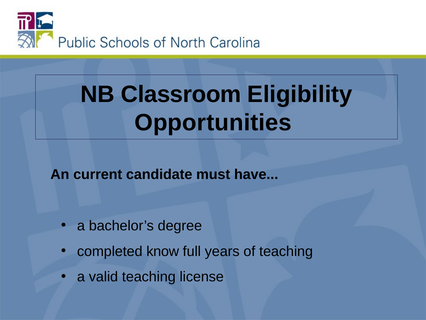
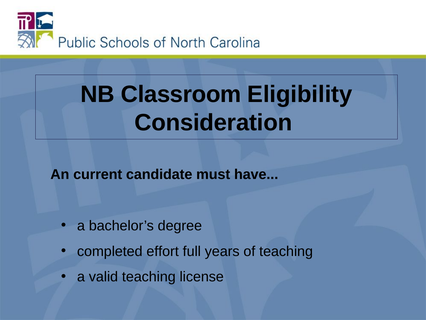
Opportunities: Opportunities -> Consideration
know: know -> effort
